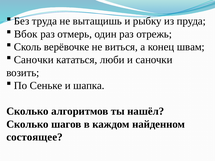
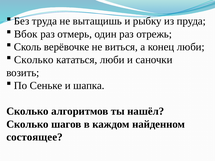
конец швам: швам -> люби
Саночки at (34, 60): Саночки -> Сколько
